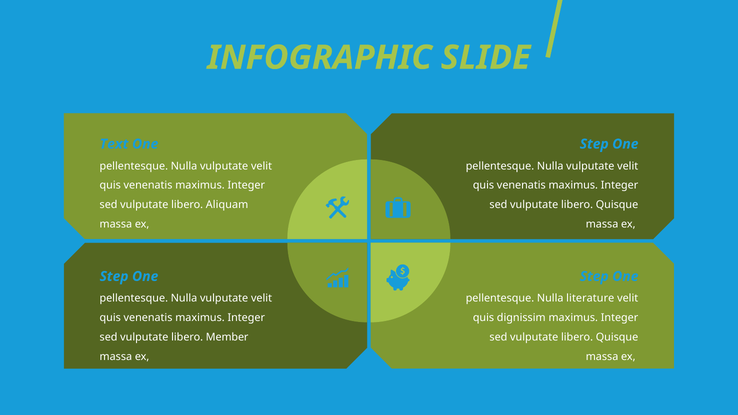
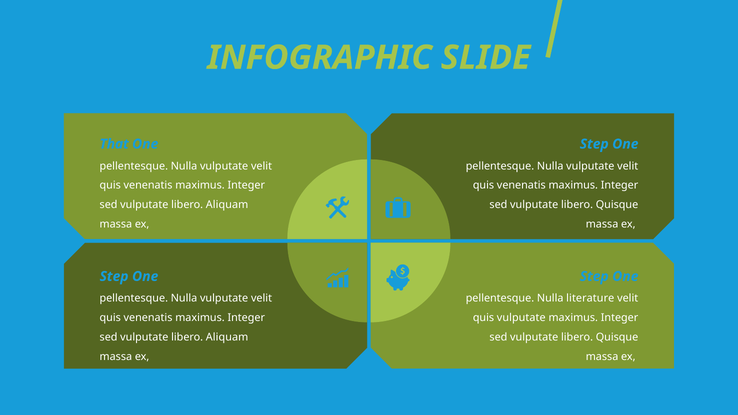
Text: Text -> That
quis dignissim: dignissim -> vulputate
Member at (227, 337): Member -> Aliquam
